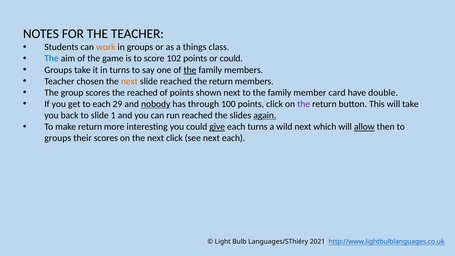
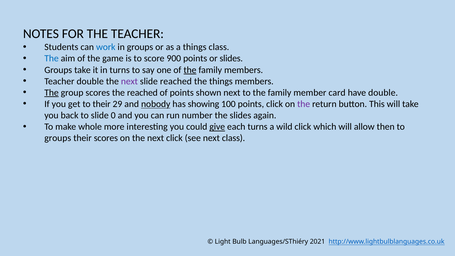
work colour: orange -> blue
102: 102 -> 900
or could: could -> slides
Teacher chosen: chosen -> double
next at (129, 81) colour: orange -> purple
return at (221, 81): return -> things
The at (52, 93) underline: none -> present
to each: each -> their
through: through -> showing
1: 1 -> 0
run reached: reached -> number
again underline: present -> none
make return: return -> whole
wild next: next -> click
allow underline: present -> none
next each: each -> class
